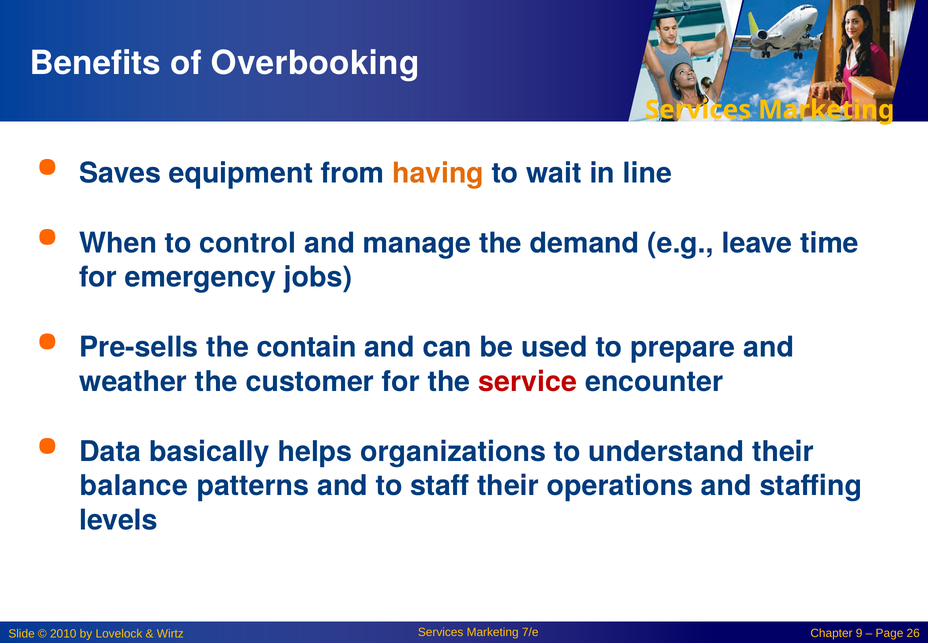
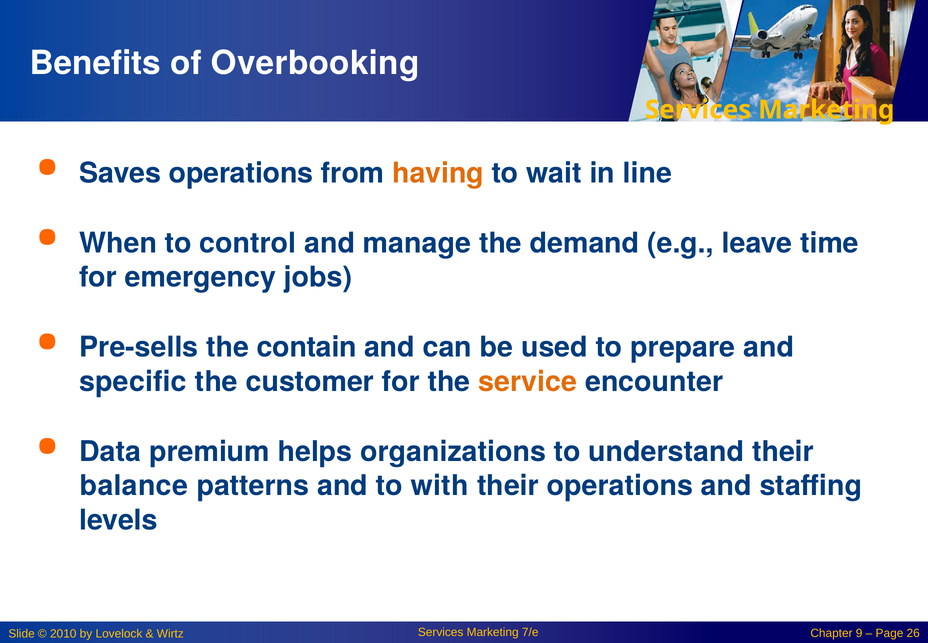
Saves equipment: equipment -> operations
weather: weather -> specific
service colour: red -> orange
basically: basically -> premium
staff: staff -> with
